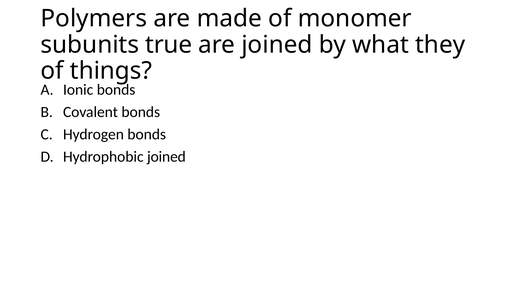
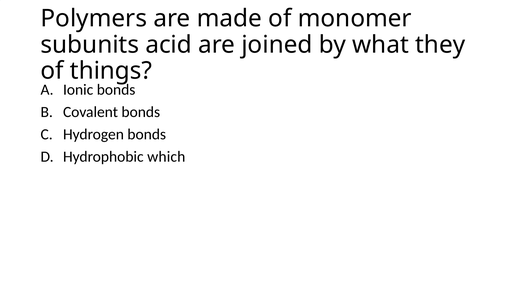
true: true -> acid
Hydrophobic joined: joined -> which
